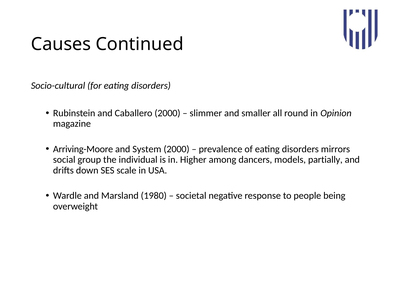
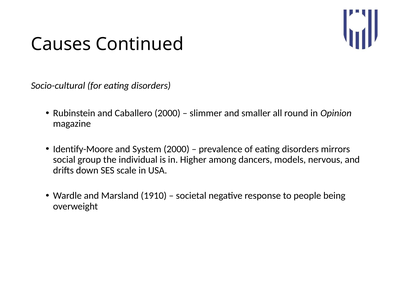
Arriving-Moore: Arriving-Moore -> Identify-Moore
partially: partially -> nervous
1980: 1980 -> 1910
